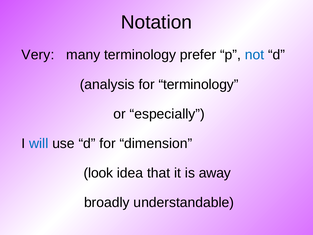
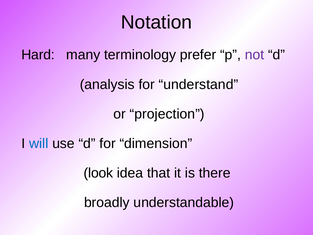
Very: Very -> Hard
not colour: blue -> purple
for terminology: terminology -> understand
especially: especially -> projection
away: away -> there
